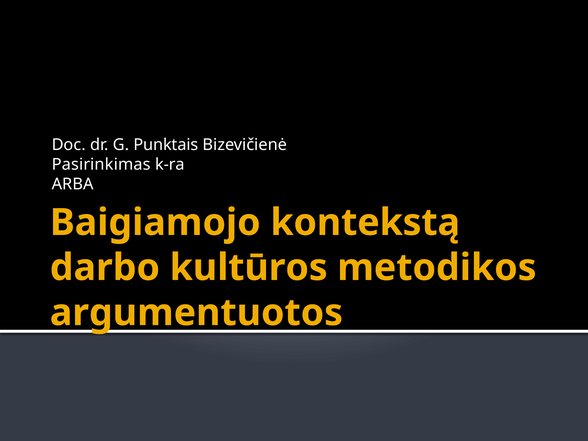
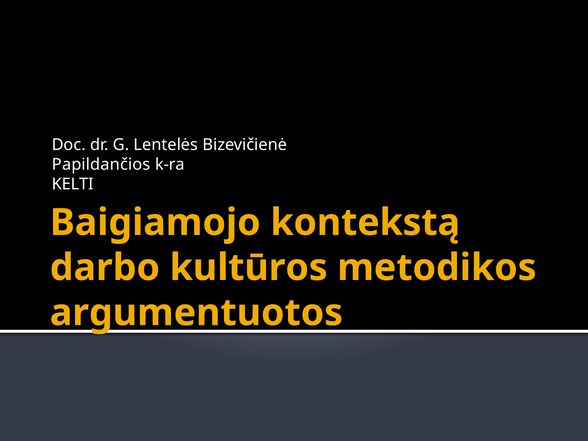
Punktais: Punktais -> Lentelės
Pasirinkimas: Pasirinkimas -> Papildančios
ARBA: ARBA -> KELTI
